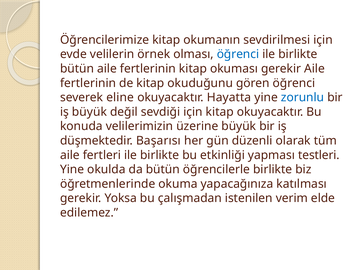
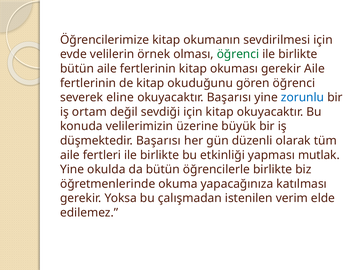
öğrenci at (238, 54) colour: blue -> green
okuyacaktır Hayatta: Hayatta -> Başarısı
iş büyük: büyük -> ortam
testleri: testleri -> mutlak
